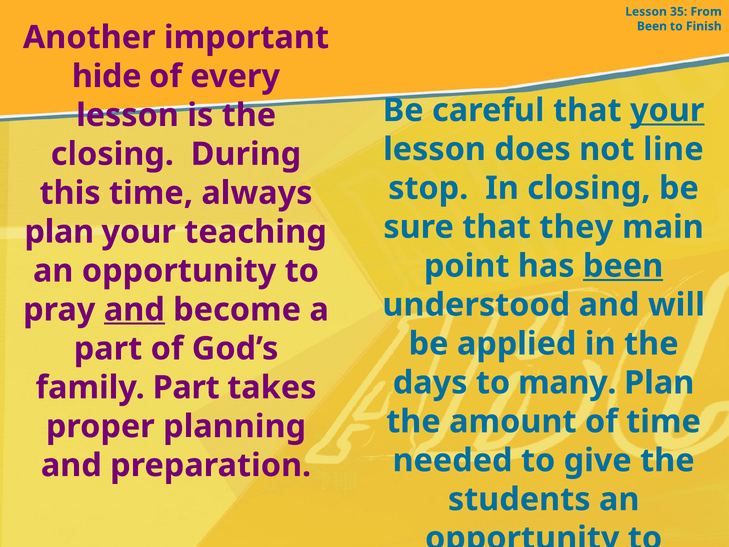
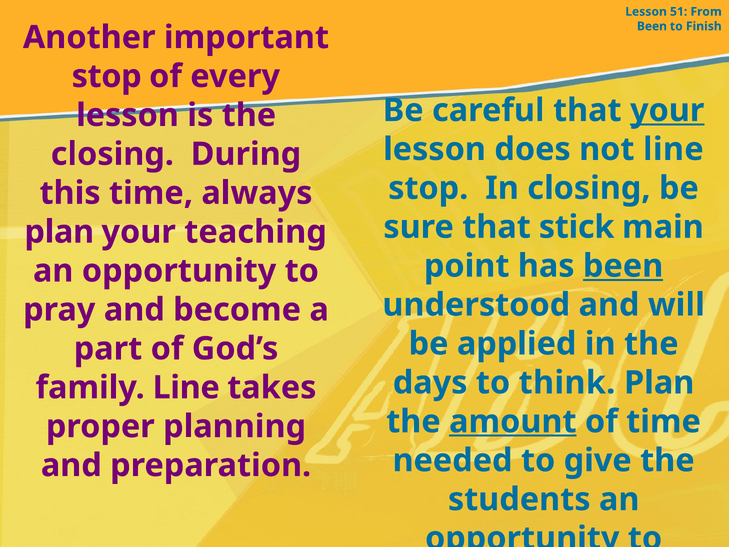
35: 35 -> 51
hide at (107, 76): hide -> stop
they: they -> stick
and at (134, 310) underline: present -> none
many: many -> think
family Part: Part -> Line
amount underline: none -> present
